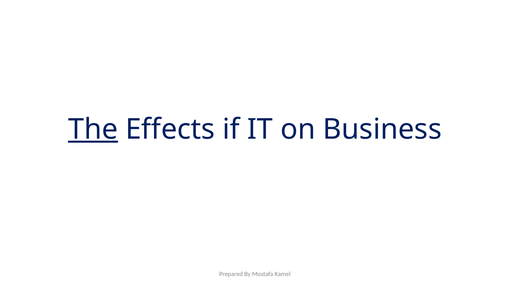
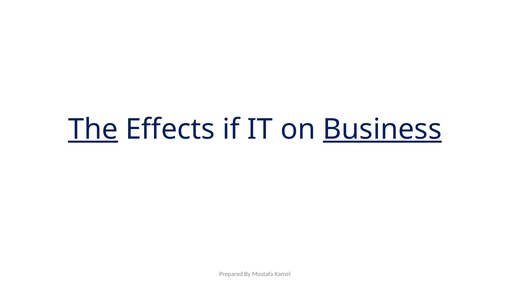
Business underline: none -> present
